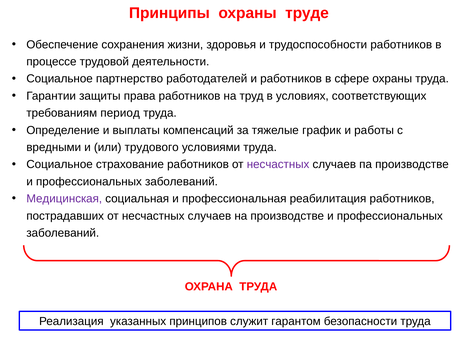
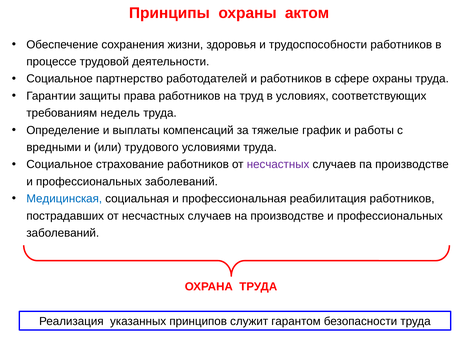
труде: труде -> актом
период: период -> недель
Медицинская colour: purple -> blue
